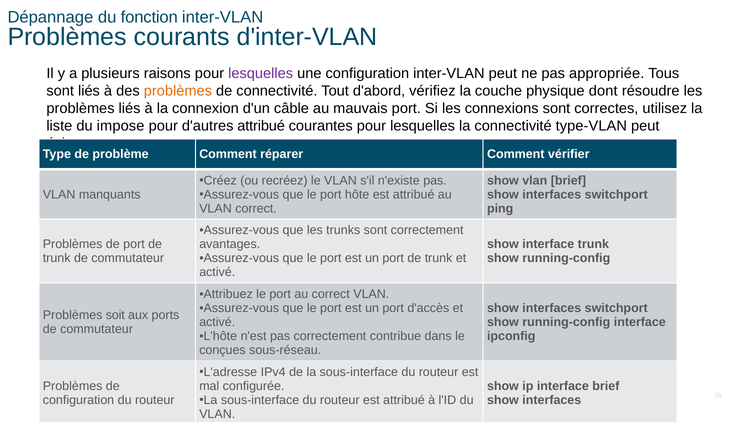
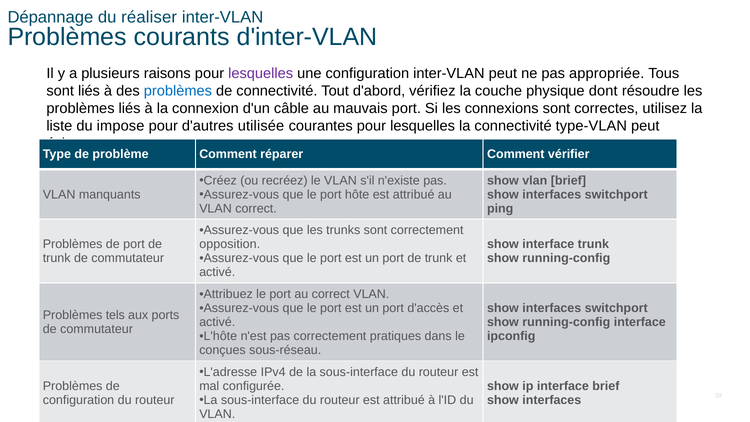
fonction: fonction -> réaliser
problèmes at (178, 91) colour: orange -> blue
d'autres attribué: attribué -> utilisée
avantages: avantages -> opposition
soit: soit -> tels
contribue: contribue -> pratiques
